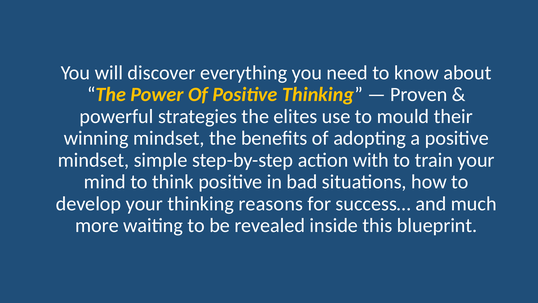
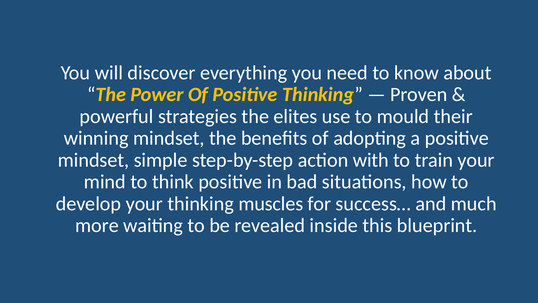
reasons: reasons -> muscles
